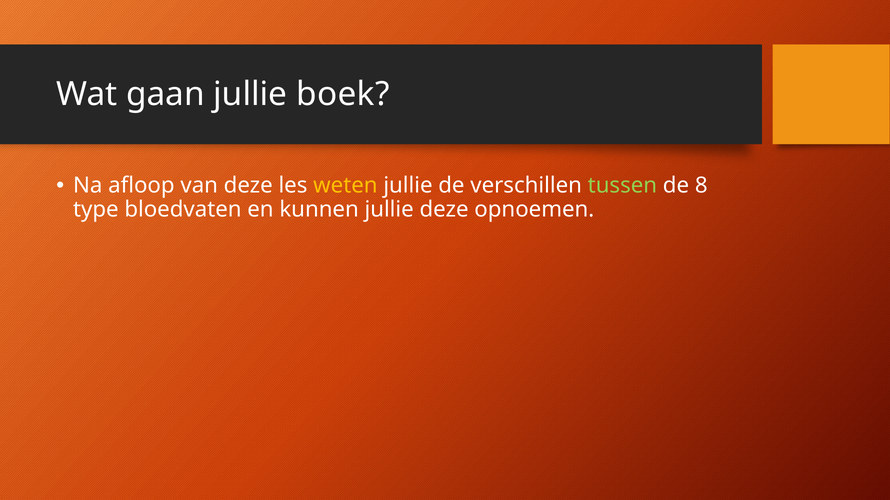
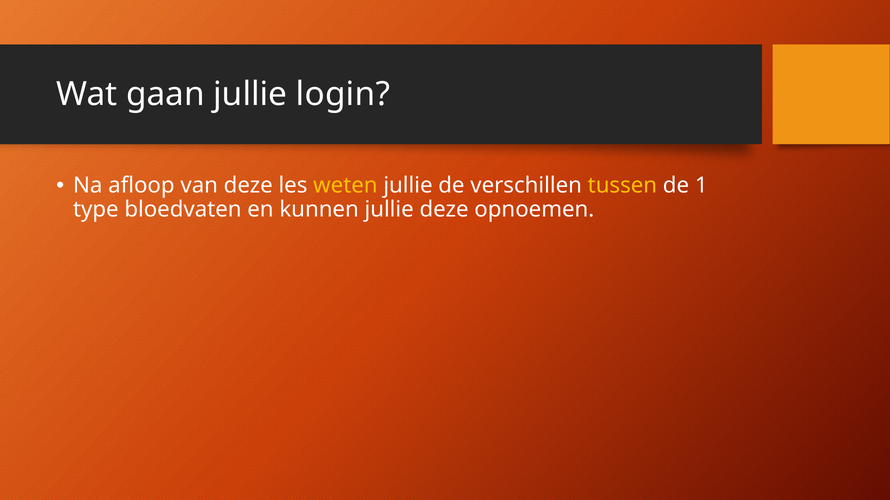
boek: boek -> login
tussen colour: light green -> yellow
8: 8 -> 1
